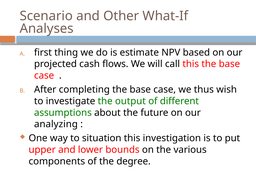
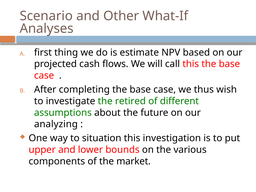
output: output -> retired
degree: degree -> market
